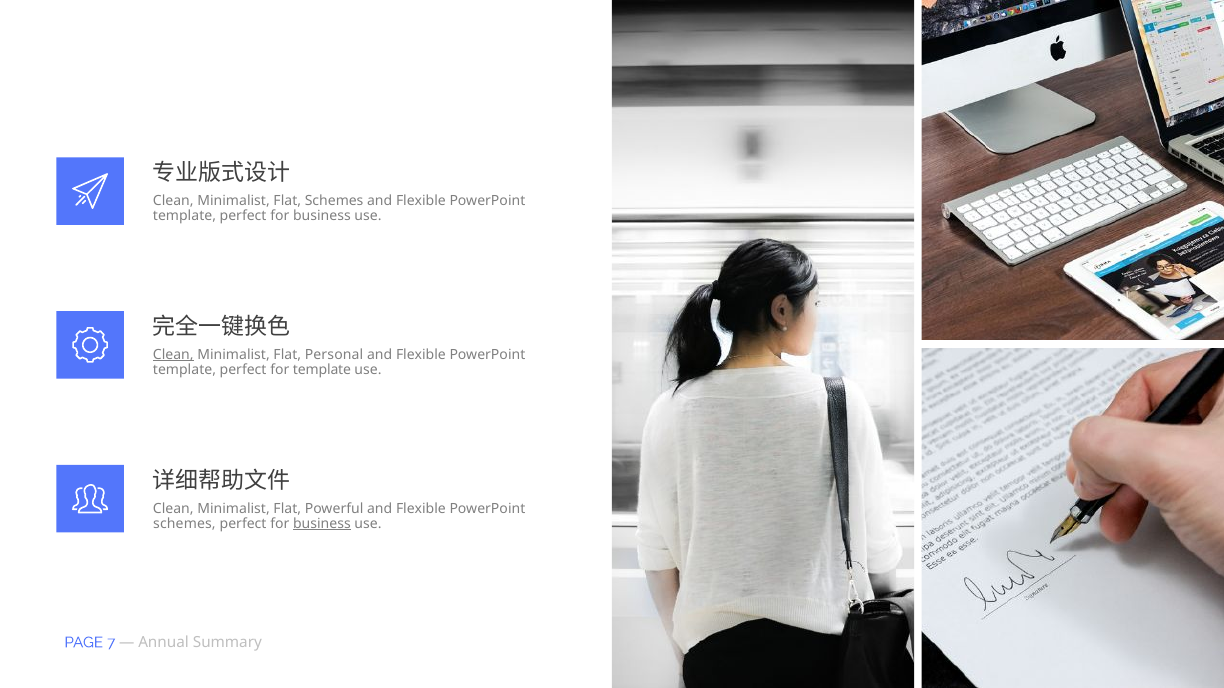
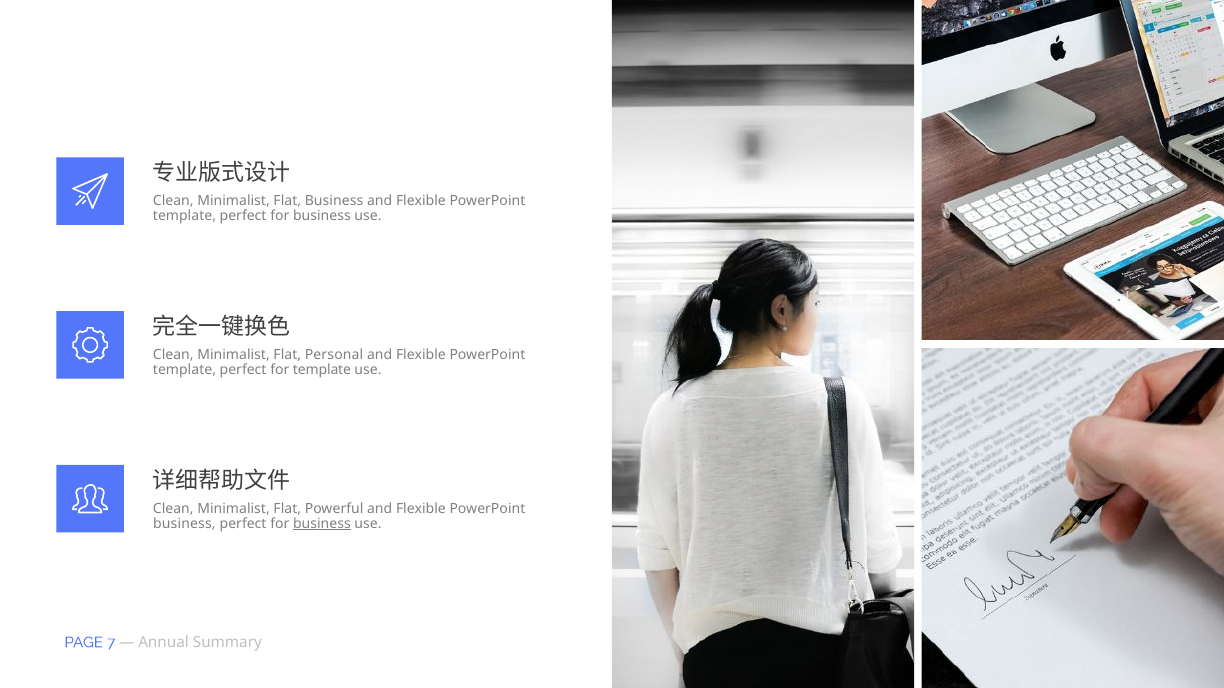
Flat Schemes: Schemes -> Business
Clean at (173, 355) underline: present -> none
schemes at (184, 524): schemes -> business
